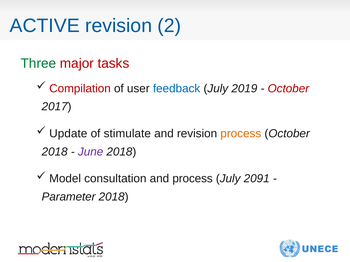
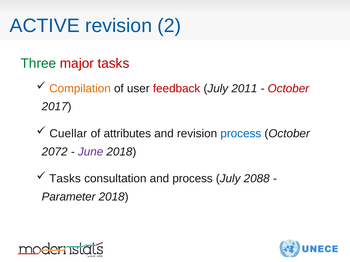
Compilation colour: red -> orange
feedback colour: blue -> red
2019: 2019 -> 2011
Update: Update -> Cuellar
stimulate: stimulate -> attributes
process at (241, 134) colour: orange -> blue
2018 at (55, 152): 2018 -> 2072
Model at (65, 179): Model -> Tasks
2091: 2091 -> 2088
